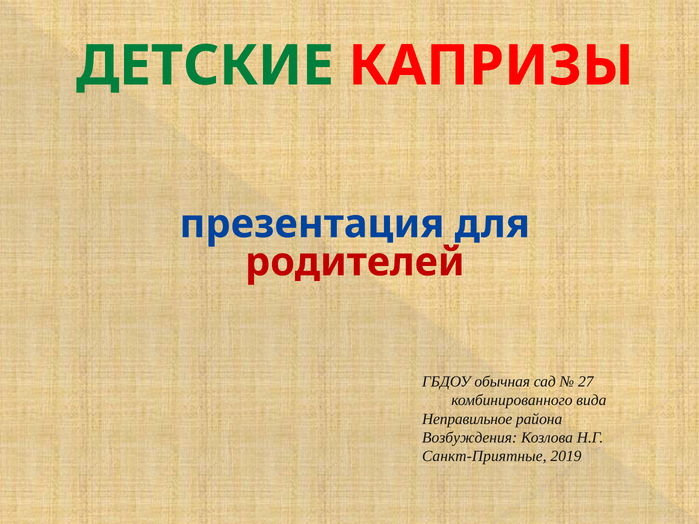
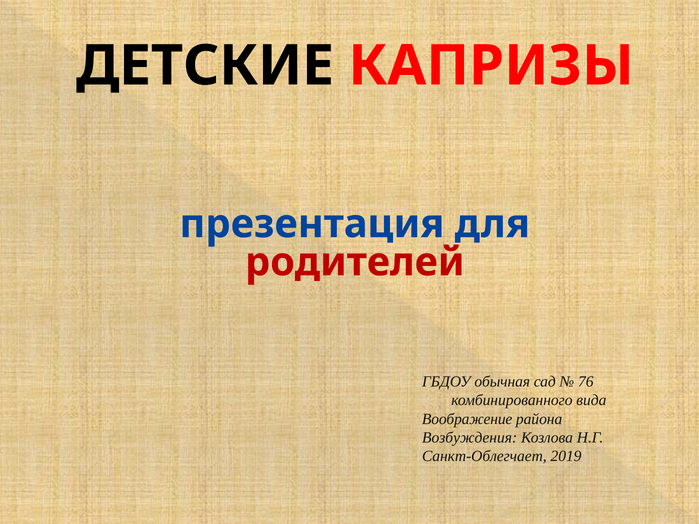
ДЕТСКИЕ colour: green -> black
27: 27 -> 76
Неправильное: Неправильное -> Воображение
Санкт-Приятные: Санкт-Приятные -> Санкт-Облегчает
